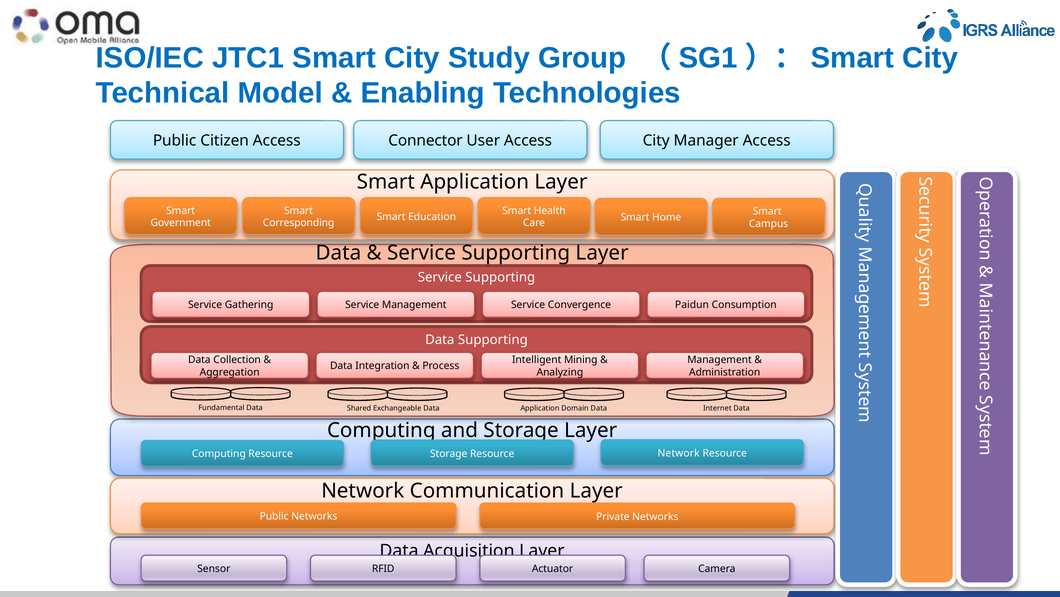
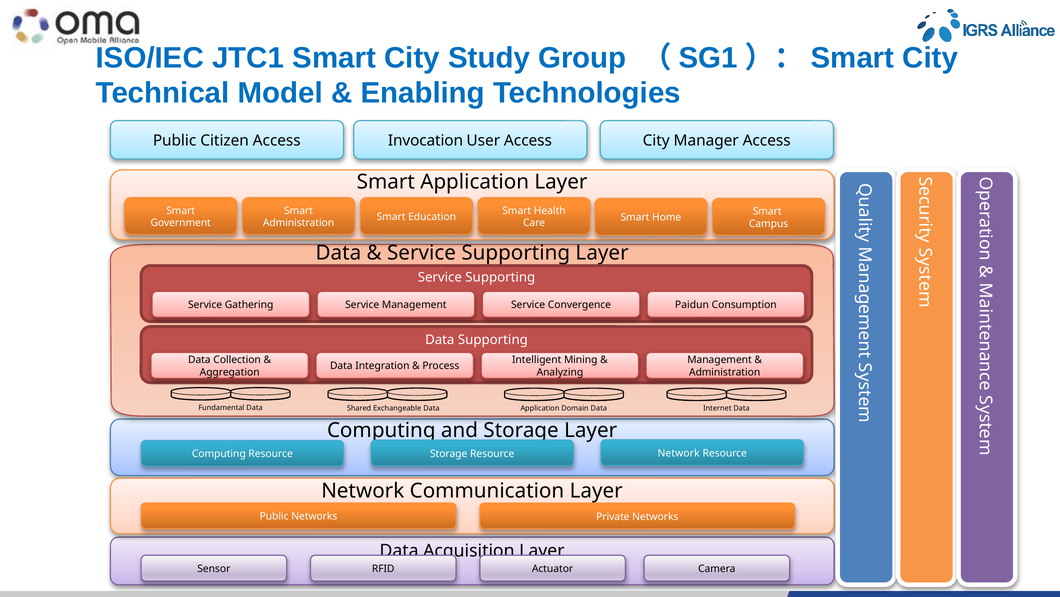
Connector: Connector -> Invocation
Corresponding at (299, 223): Corresponding -> Administration
